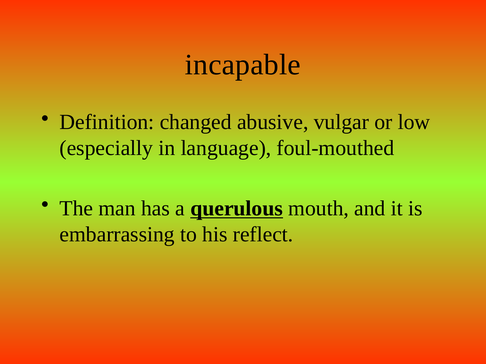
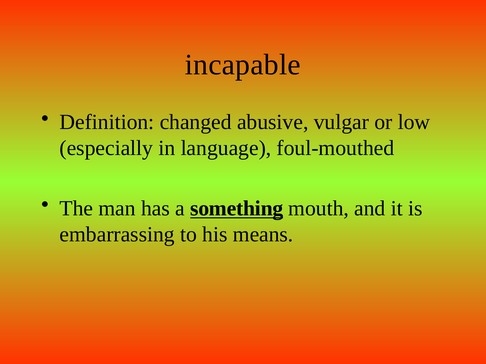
querulous: querulous -> something
reflect: reflect -> means
